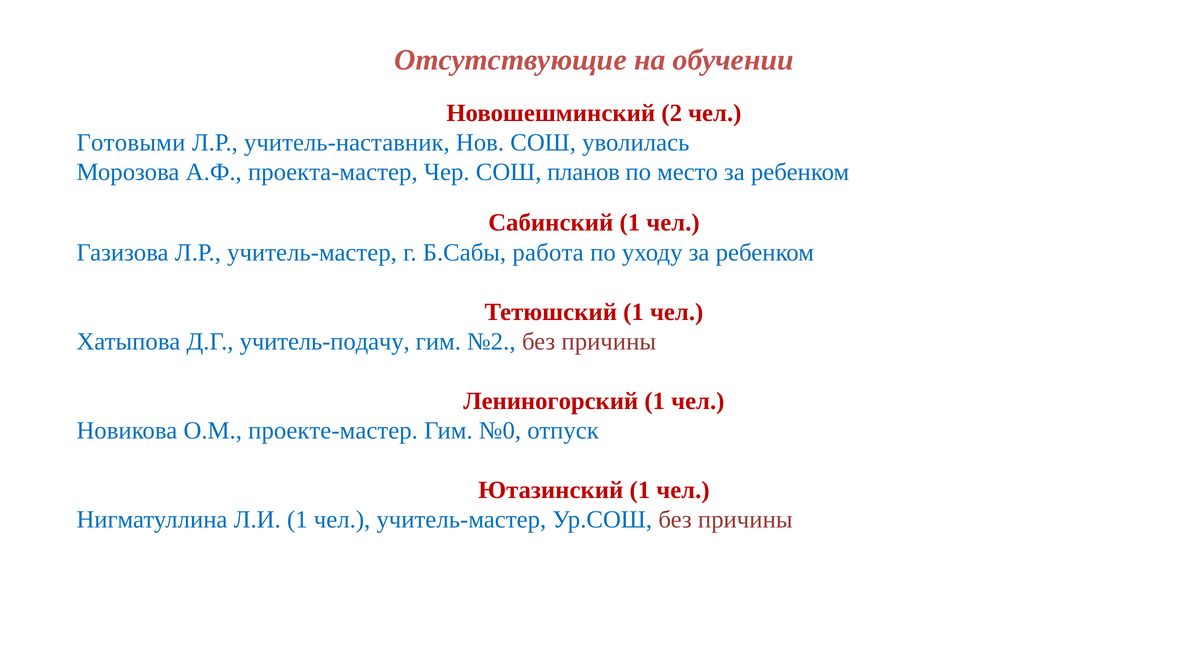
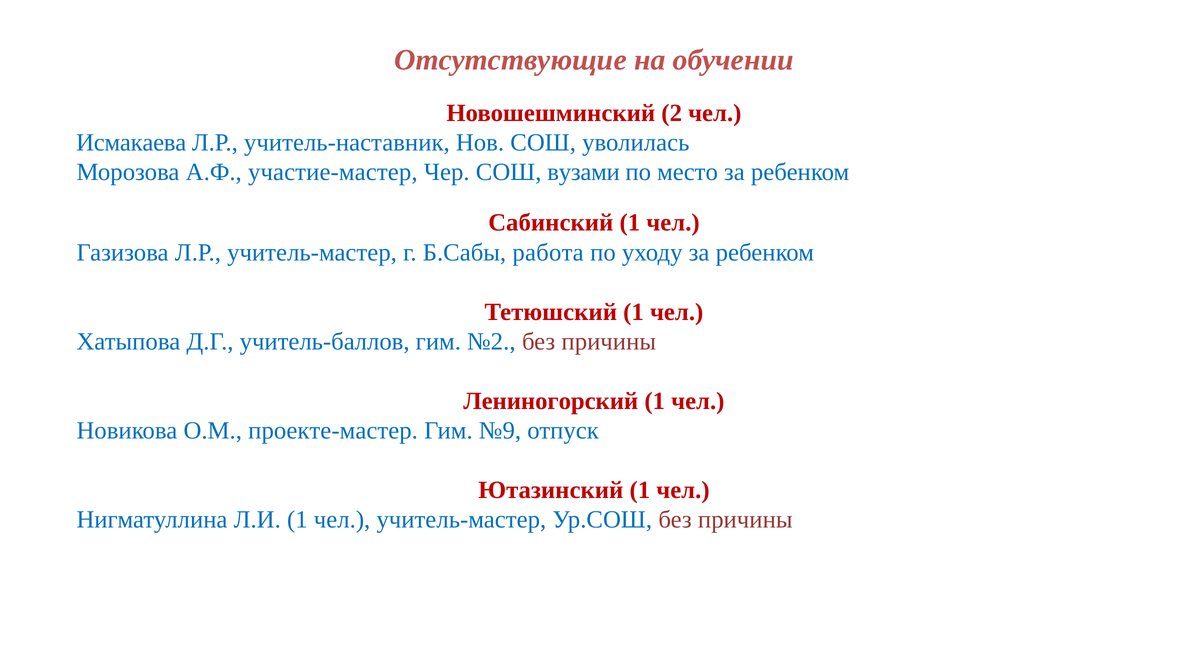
Готовыми: Готовыми -> Исмакаева
проекта-мастер: проекта-мастер -> участие-мастер
планов: планов -> вузами
учитель-подачу: учитель-подачу -> учитель-баллов
№0: №0 -> №9
